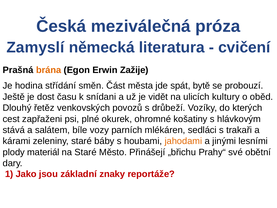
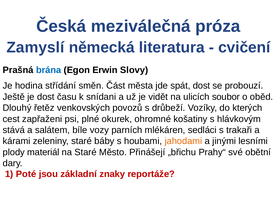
brána colour: orange -> blue
Zažije: Zažije -> Slovy
spát bytě: bytě -> dost
kultury: kultury -> soubor
Jako: Jako -> Poté
